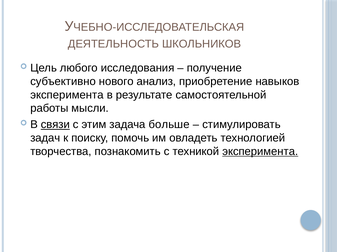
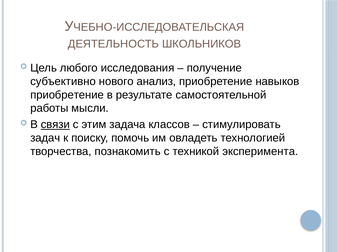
эксперимента at (67, 95): эксперимента -> приобретение
больше: больше -> классов
эксперимента at (260, 152) underline: present -> none
